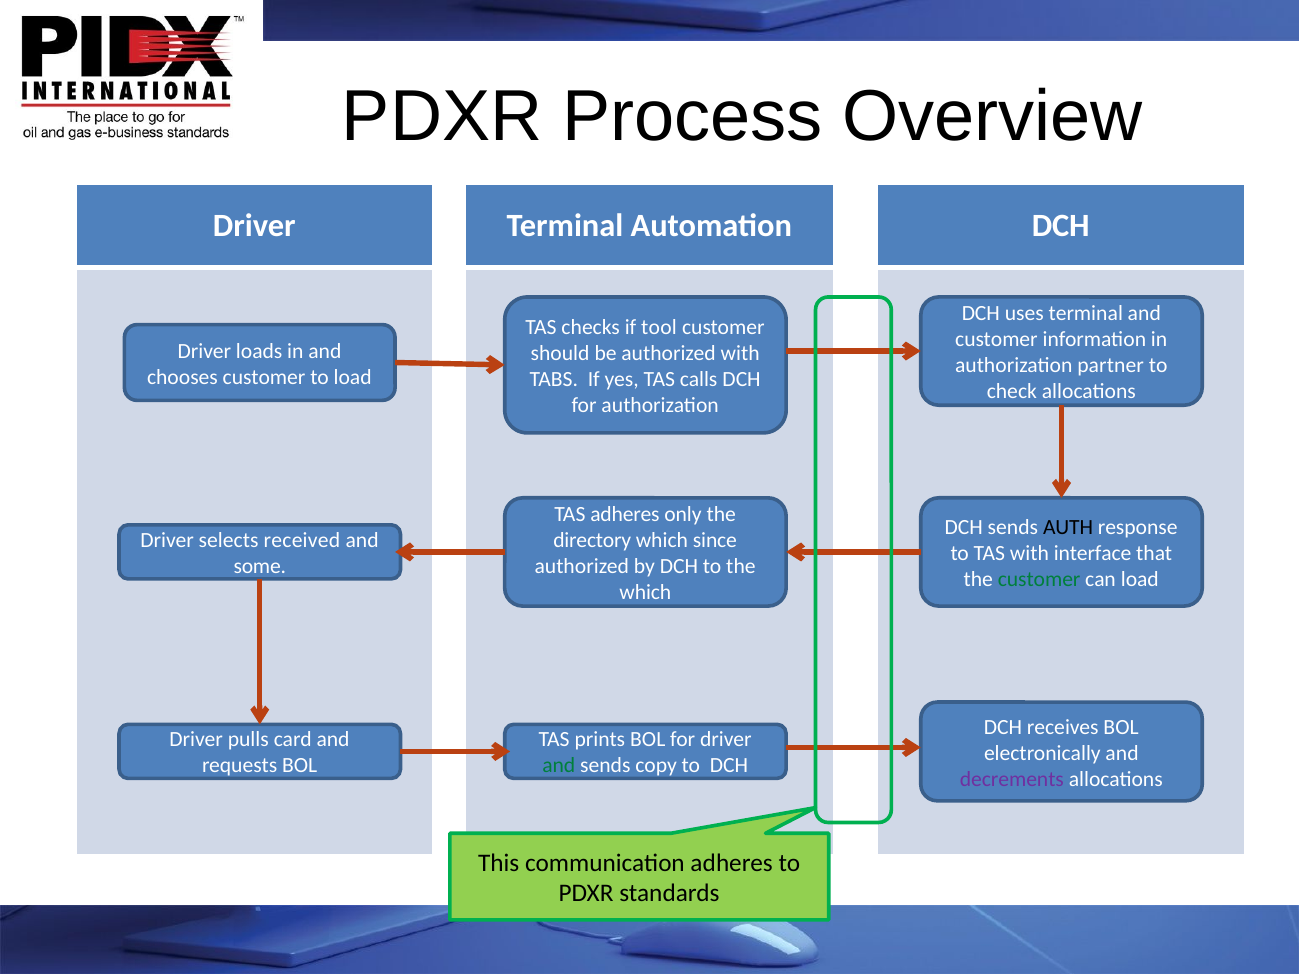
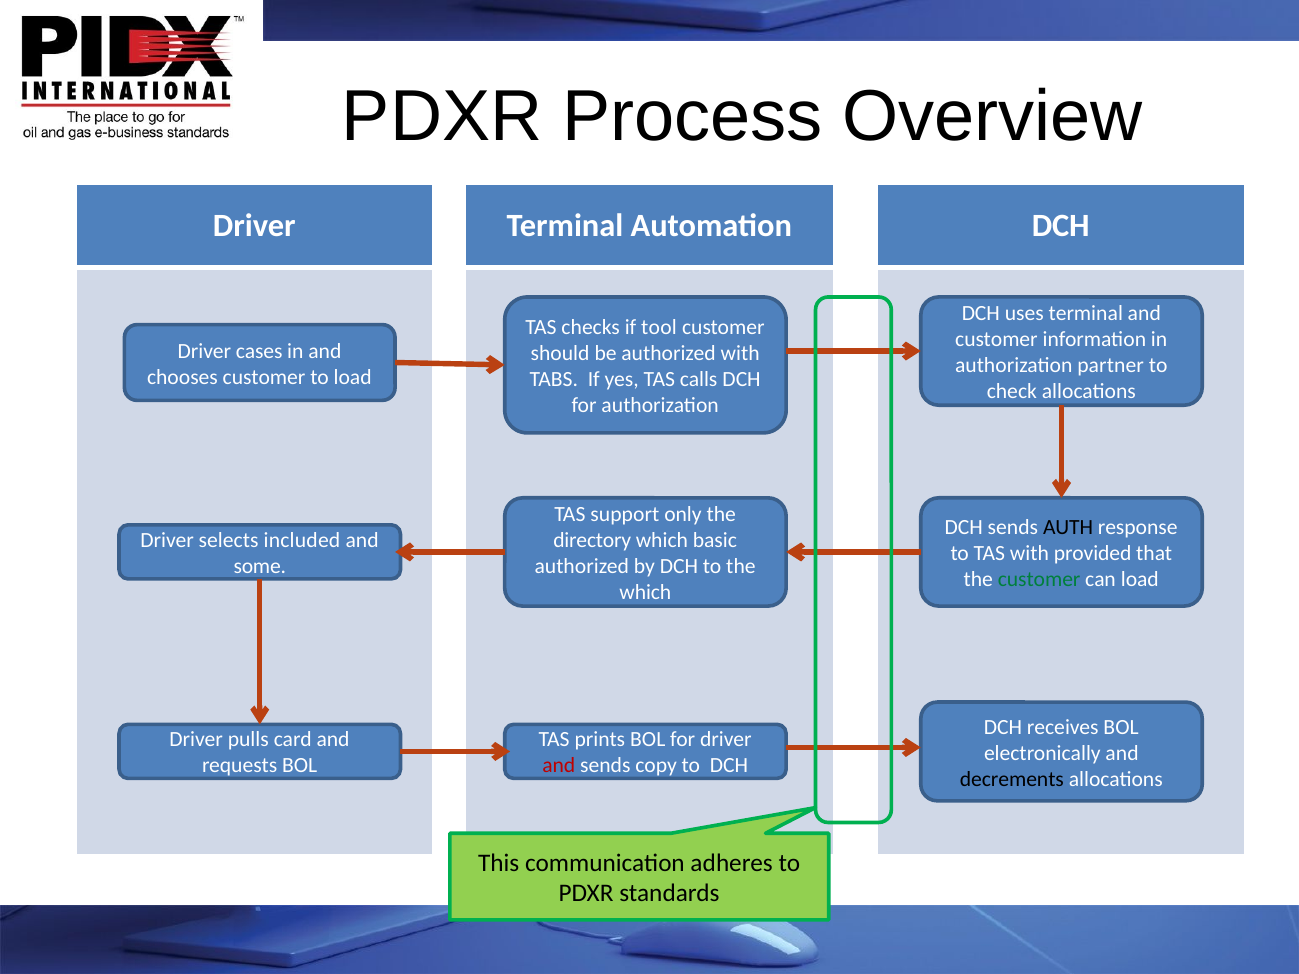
loads: loads -> cases
TAS adheres: adheres -> support
received: received -> included
since: since -> basic
interface: interface -> provided
and at (559, 766) colour: green -> red
decrements colour: purple -> black
